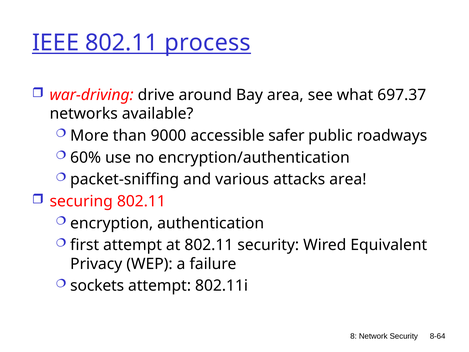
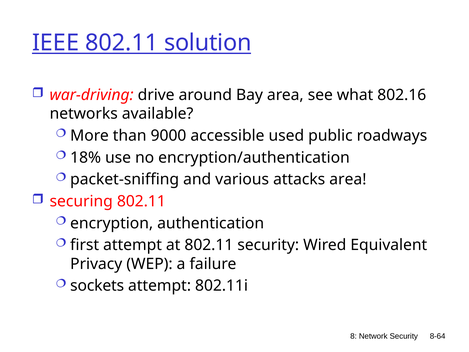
process: process -> solution
697.37: 697.37 -> 802.16
safer: safer -> used
60%: 60% -> 18%
